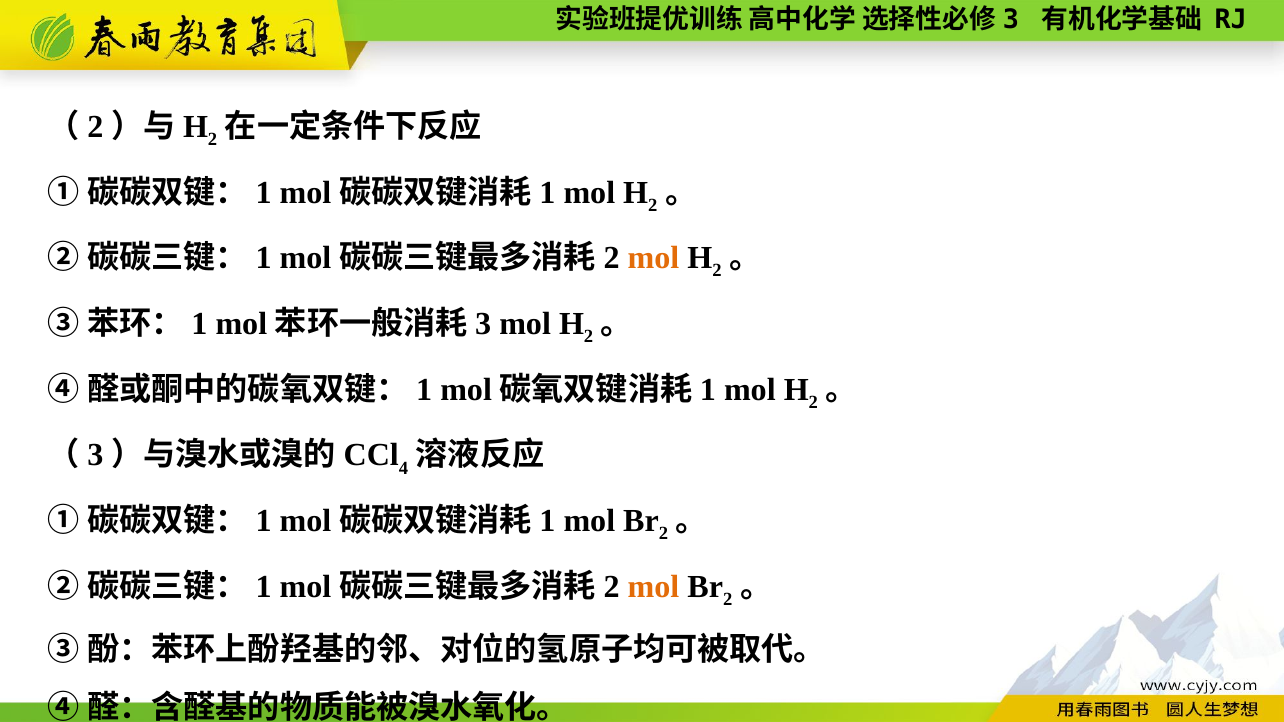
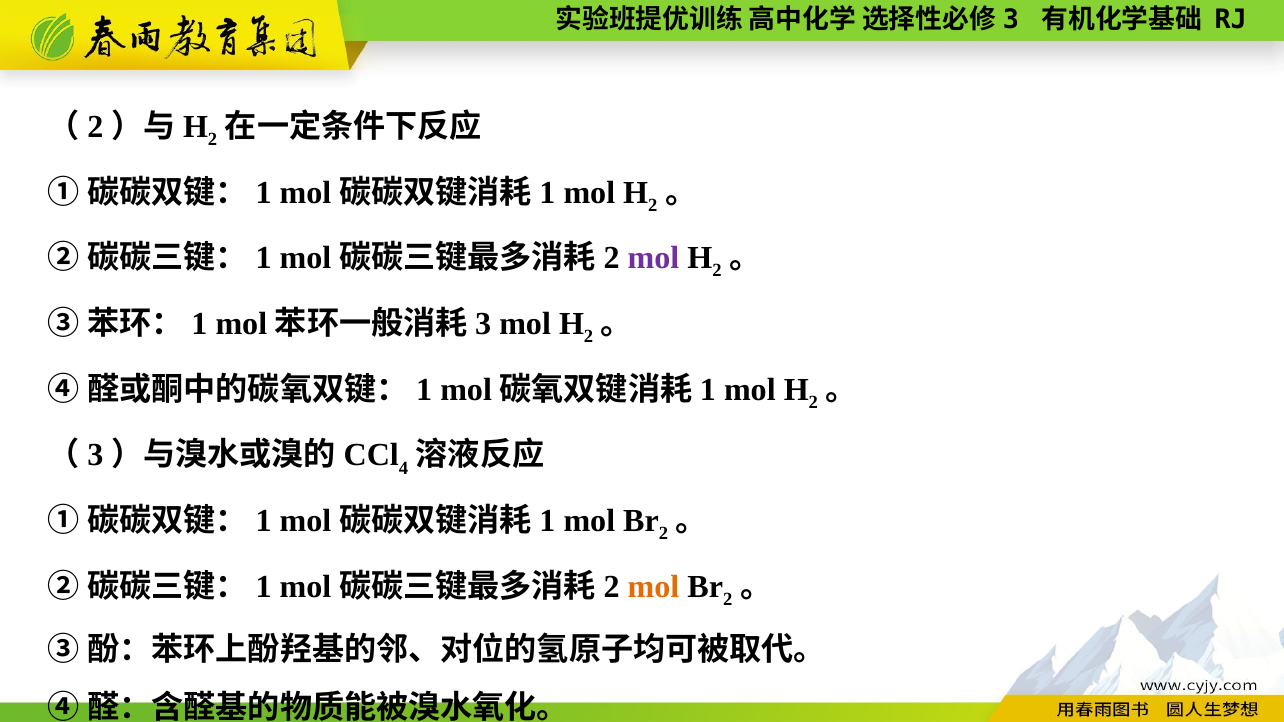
mol at (654, 258) colour: orange -> purple
